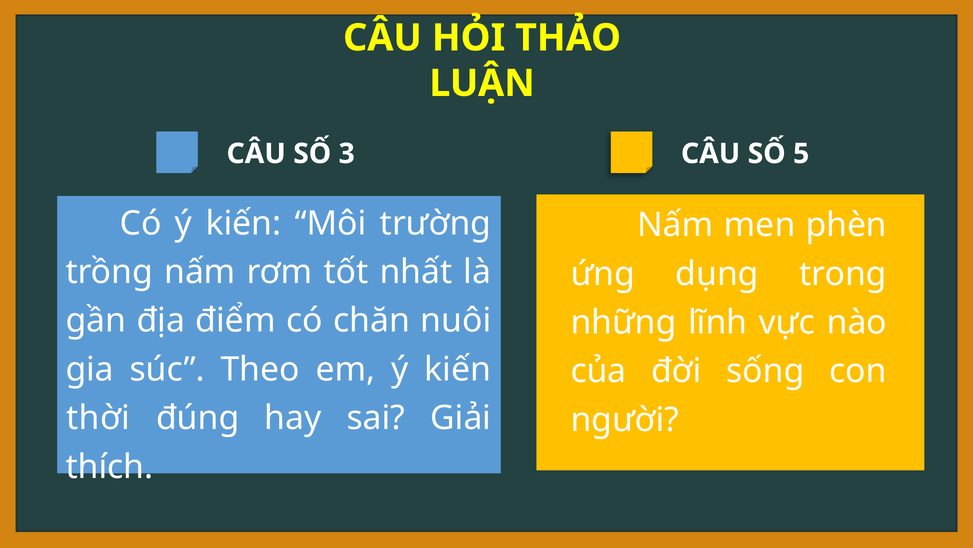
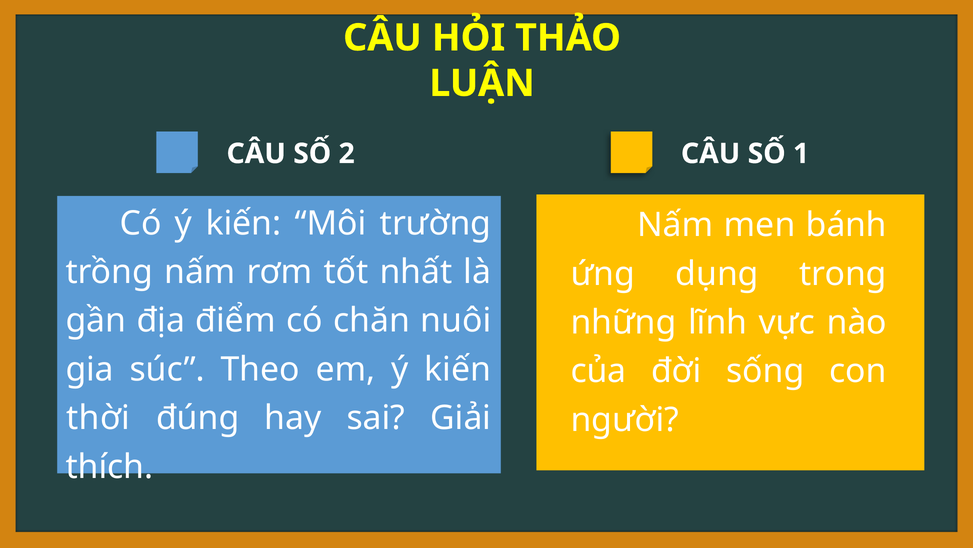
3: 3 -> 2
5: 5 -> 1
phèn: phèn -> bánh
